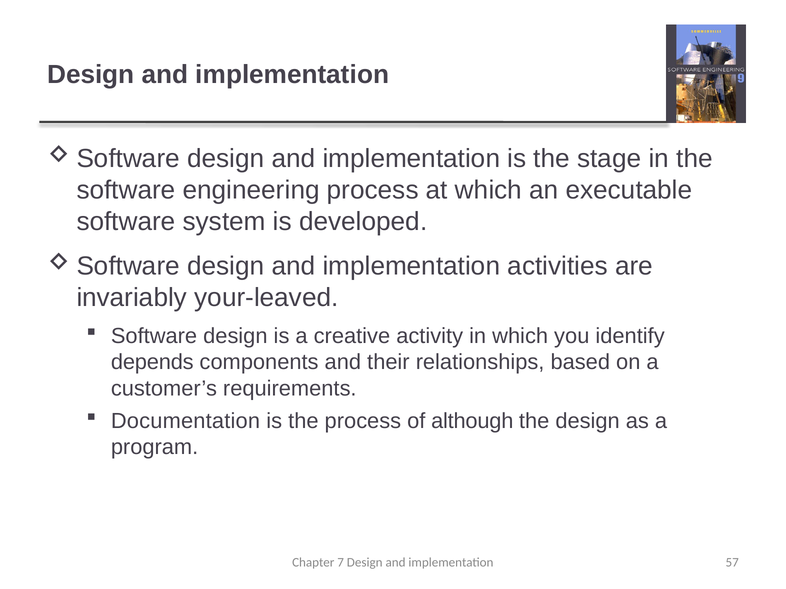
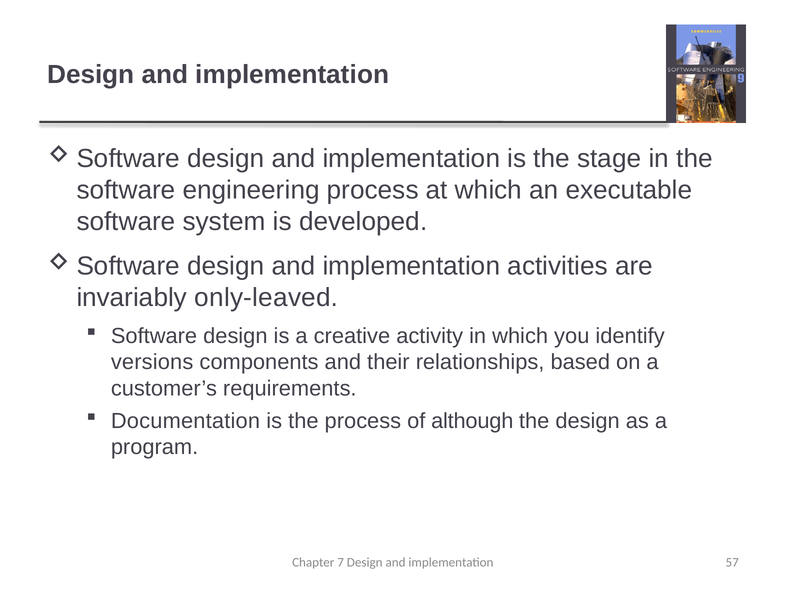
your-leaved: your-leaved -> only-leaved
depends: depends -> versions
